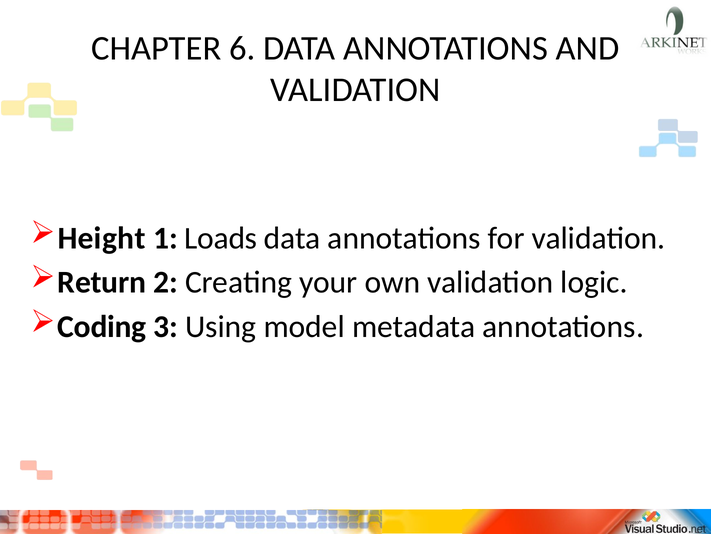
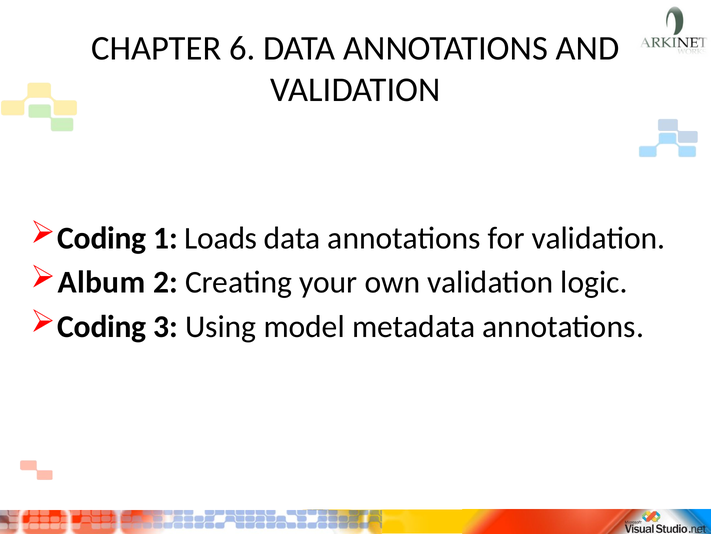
Height at (102, 238): Height -> Coding
Return: Return -> Album
